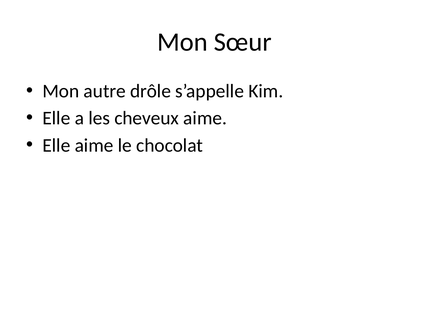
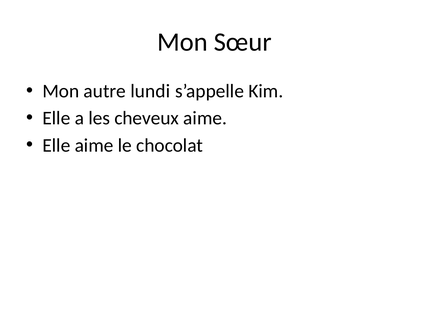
drôle: drôle -> lundi
